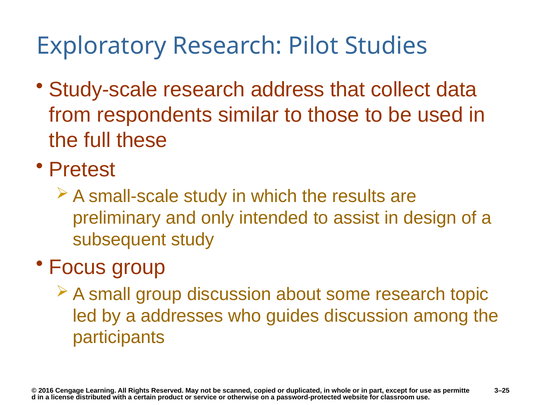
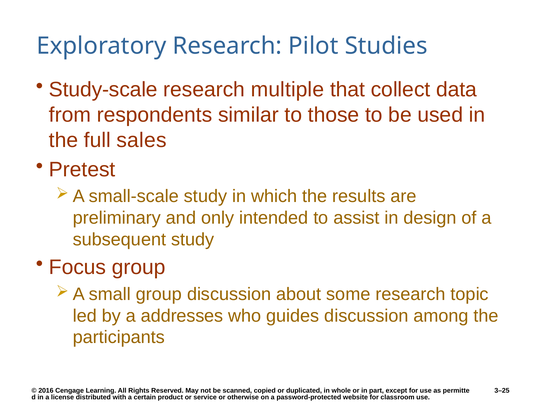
address: address -> multiple
these: these -> sales
